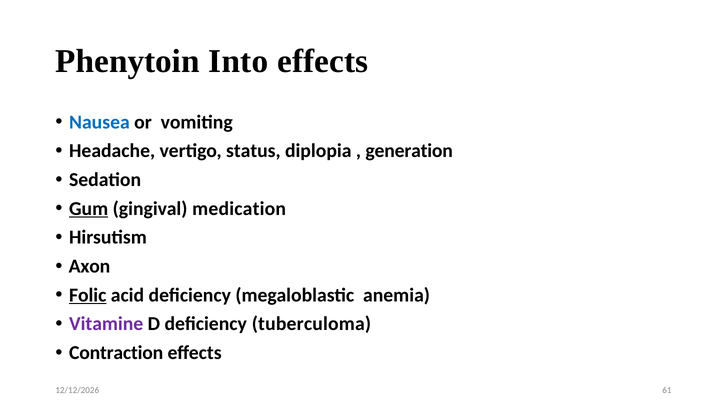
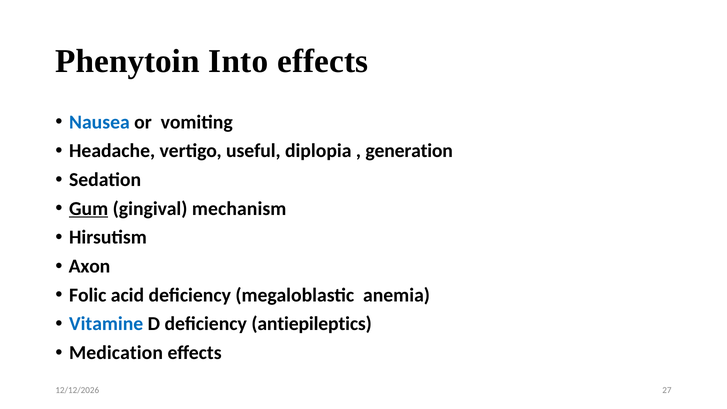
status: status -> useful
medication: medication -> mechanism
Folic underline: present -> none
Vitamine colour: purple -> blue
tuberculoma: tuberculoma -> antiepileptics
Contraction: Contraction -> Medication
61: 61 -> 27
